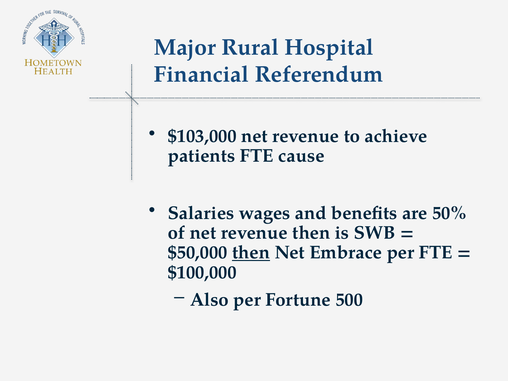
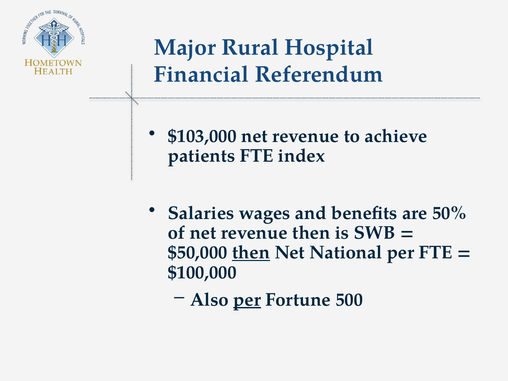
cause: cause -> index
Embrace: Embrace -> National
per at (247, 300) underline: none -> present
